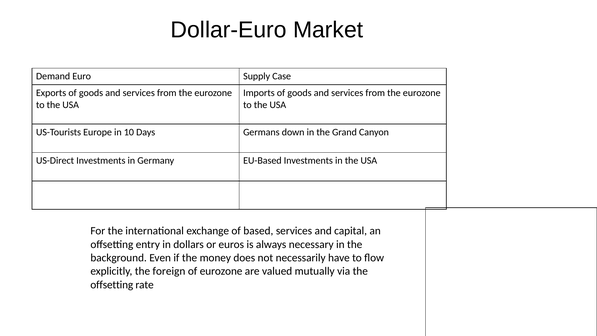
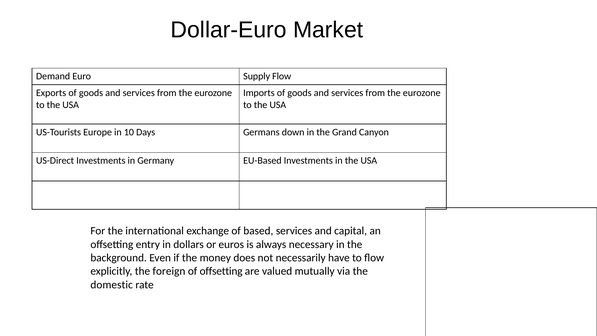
Supply Case: Case -> Flow
of eurozone: eurozone -> offsetting
offsetting at (112, 284): offsetting -> domestic
